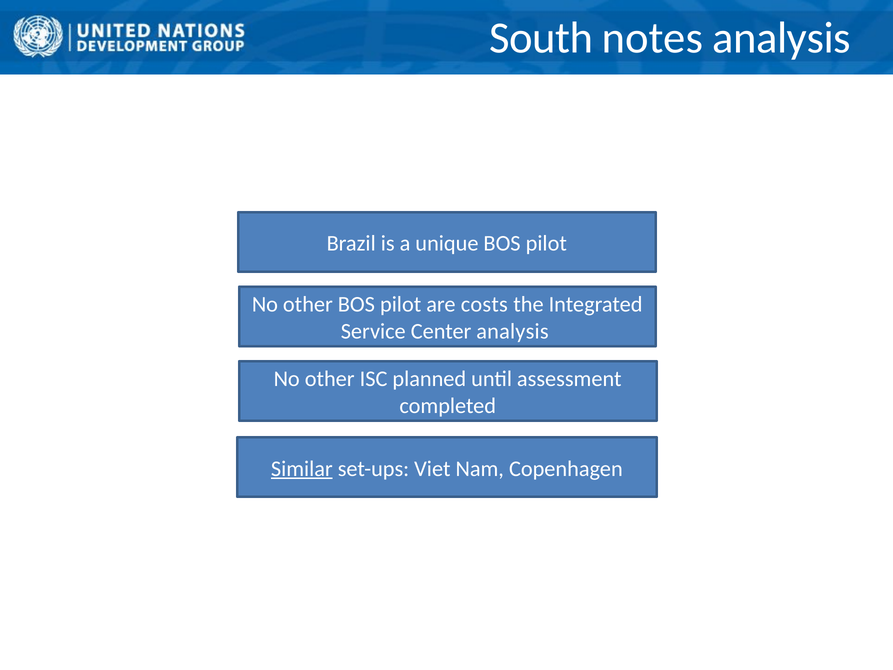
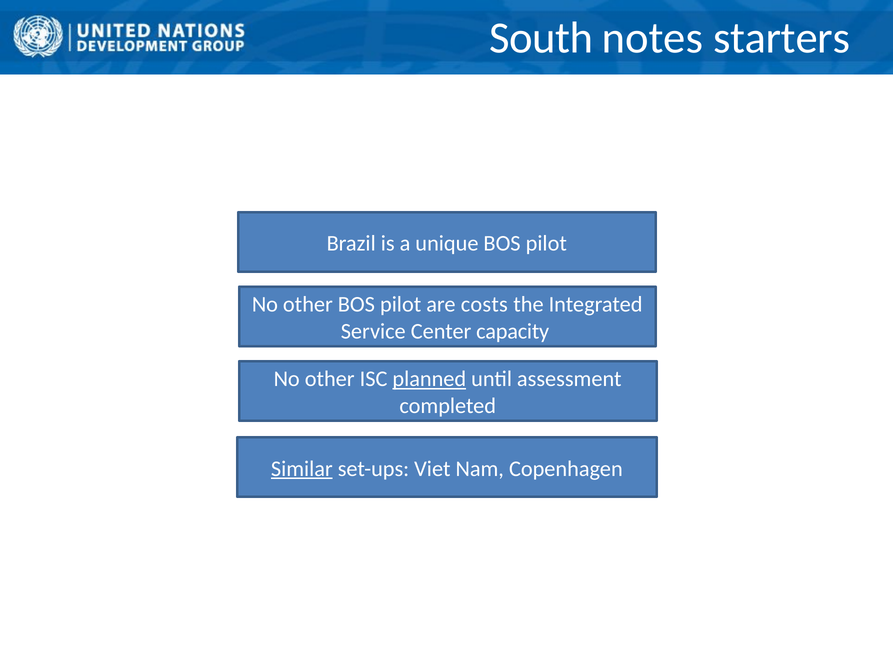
notes analysis: analysis -> starters
Center analysis: analysis -> capacity
planned underline: none -> present
